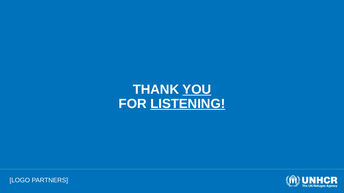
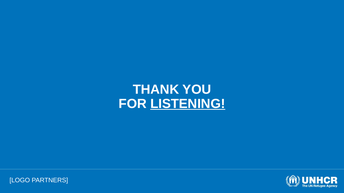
YOU underline: present -> none
